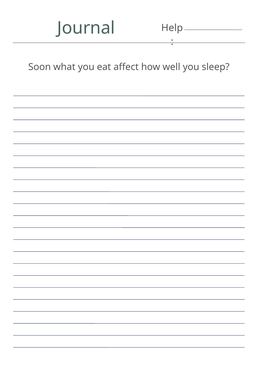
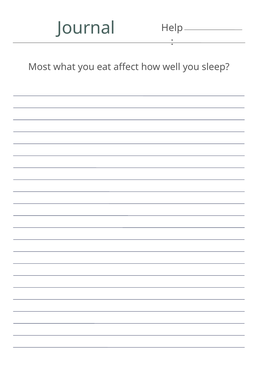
Soon: Soon -> Most
